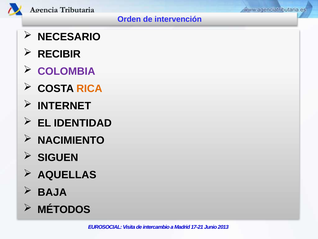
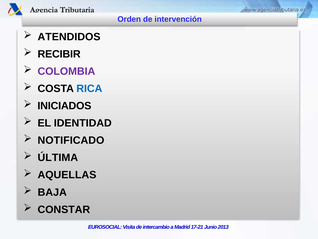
NECESARIO: NECESARIO -> ATENDIDOS
RICA colour: orange -> blue
INTERNET: INTERNET -> INICIADOS
NACIMIENTO: NACIMIENTO -> NOTIFICADO
SIGUEN: SIGUEN -> ÚLTIMA
MÉTODOS: MÉTODOS -> CONSTAR
